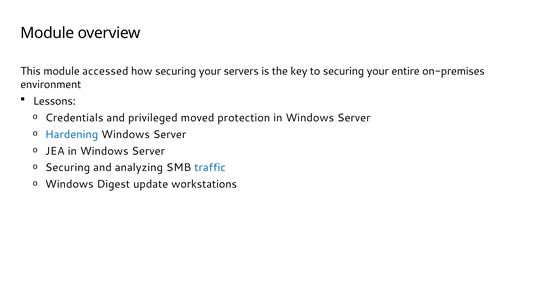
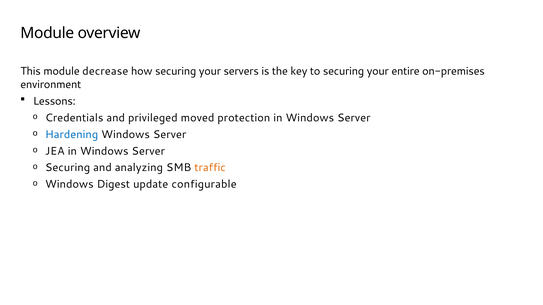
accessed: accessed -> decrease
traffic colour: blue -> orange
workstations: workstations -> configurable
